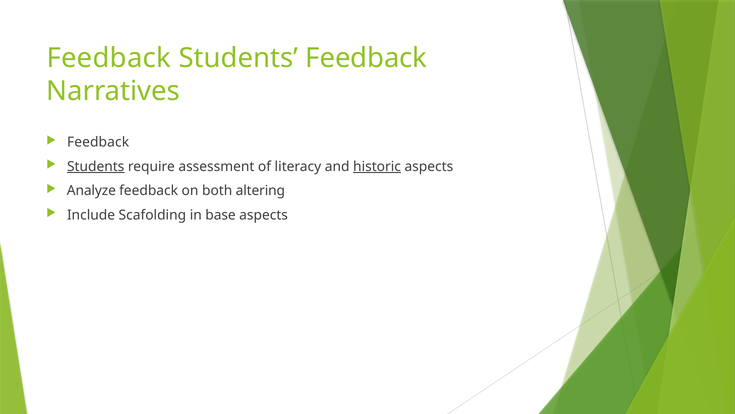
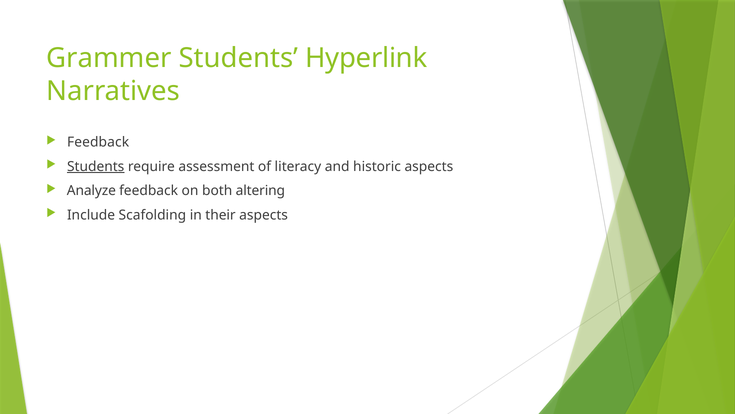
Feedback at (109, 58): Feedback -> Grammer
Students Feedback: Feedback -> Hyperlink
historic underline: present -> none
base: base -> their
